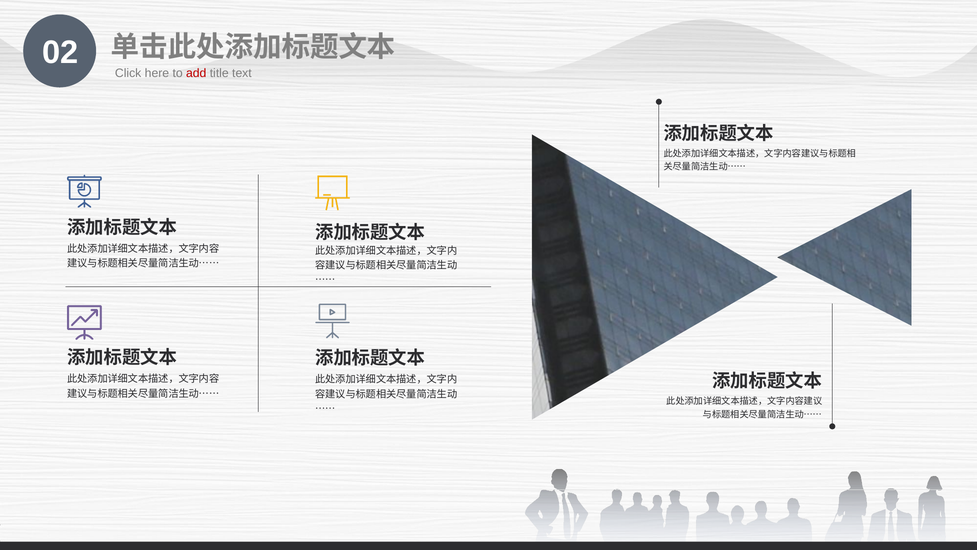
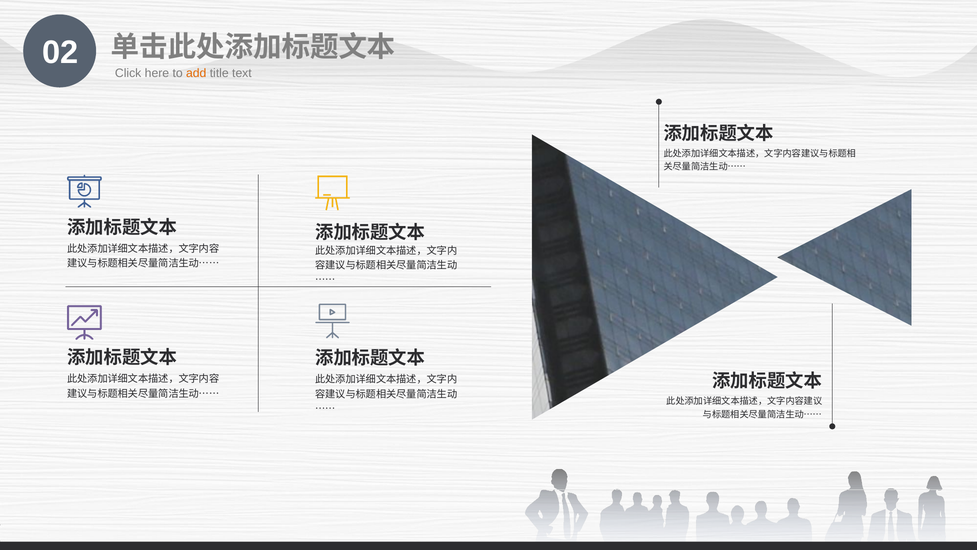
add colour: red -> orange
